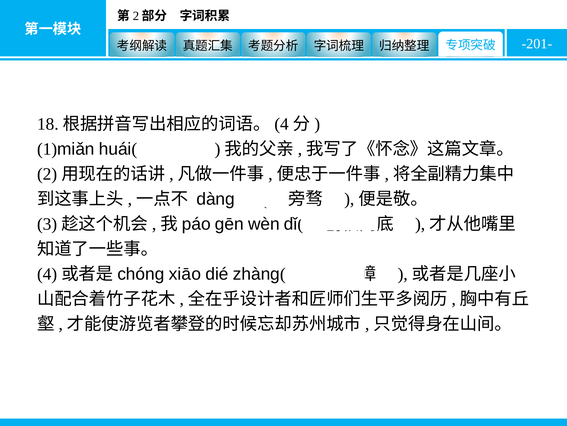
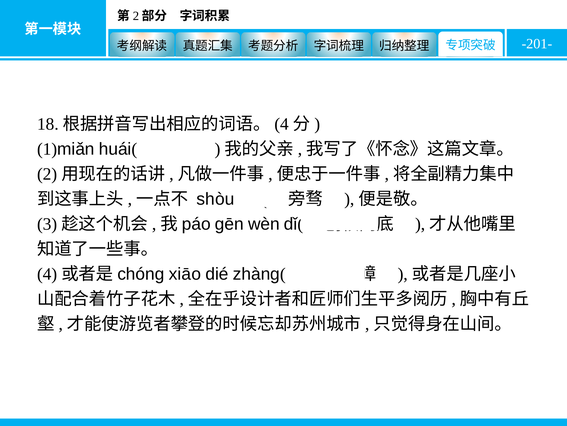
dàng: dàng -> shòu
